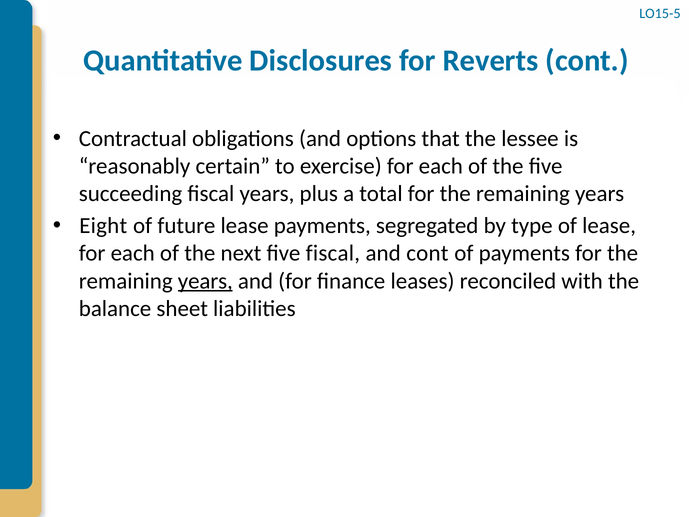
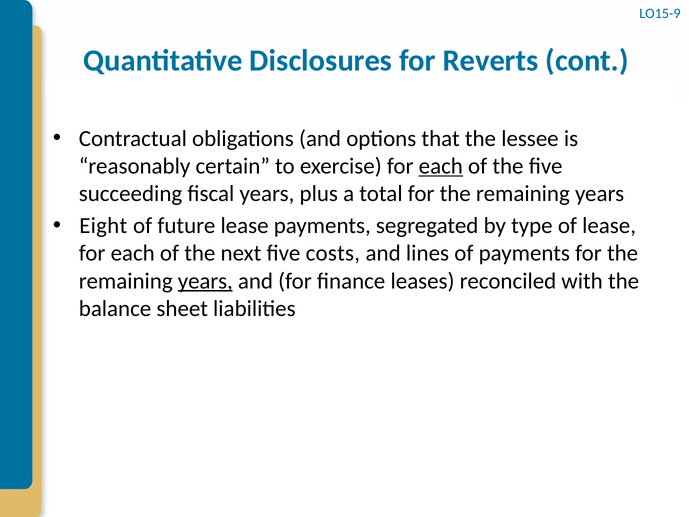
LO15-5: LO15-5 -> LO15-9
each at (441, 166) underline: none -> present
five fiscal: fiscal -> costs
and cont: cont -> lines
